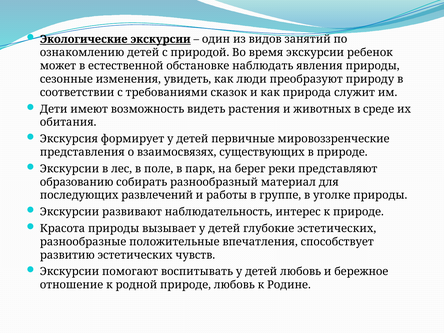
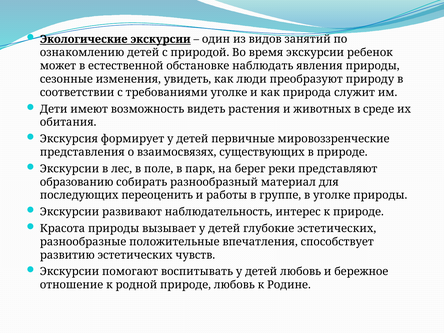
требованиями сказок: сказок -> уголке
развлечений: развлечений -> переоценить
